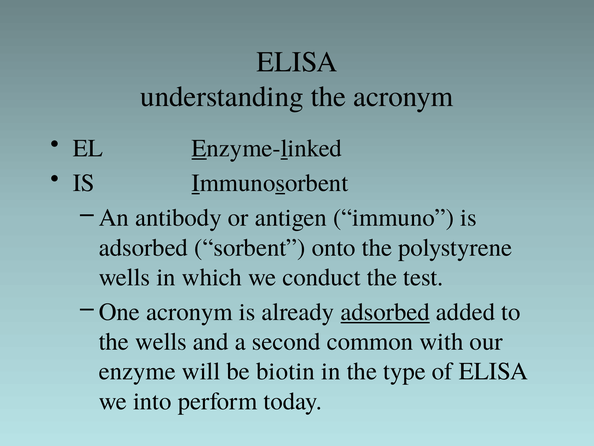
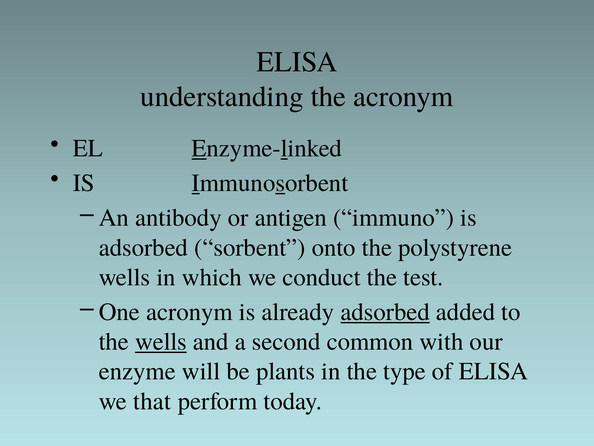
wells at (161, 341) underline: none -> present
biotin: biotin -> plants
into: into -> that
